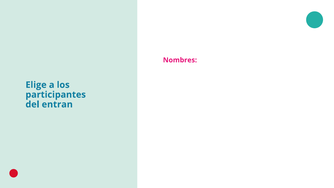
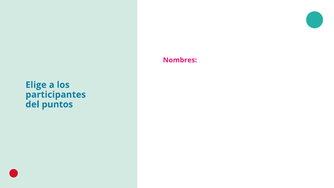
entran: entran -> puntos
